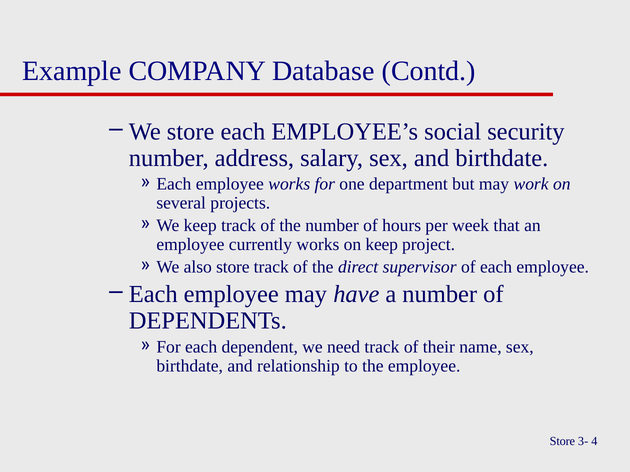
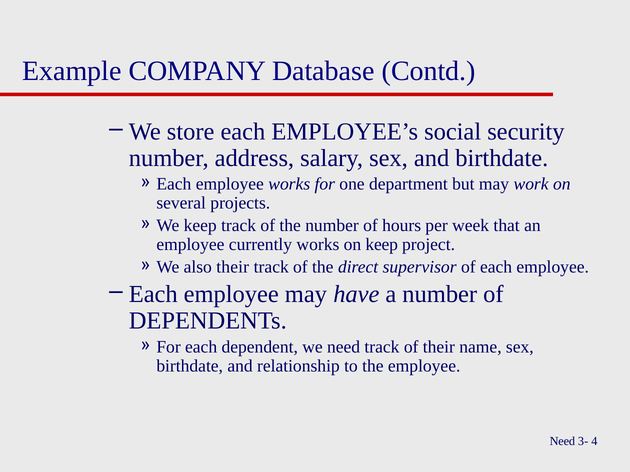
also store: store -> their
Store at (562, 442): Store -> Need
